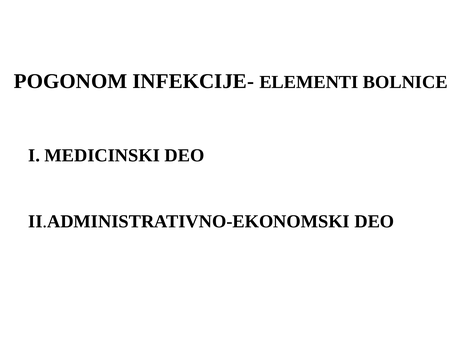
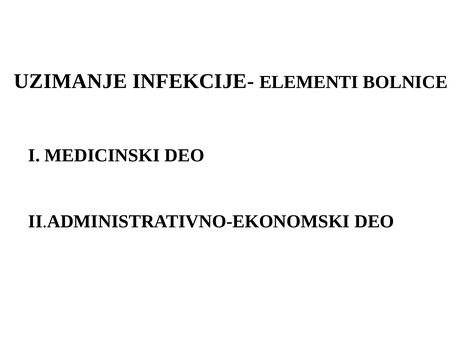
POGONOM: POGONOM -> UZIMANJE
